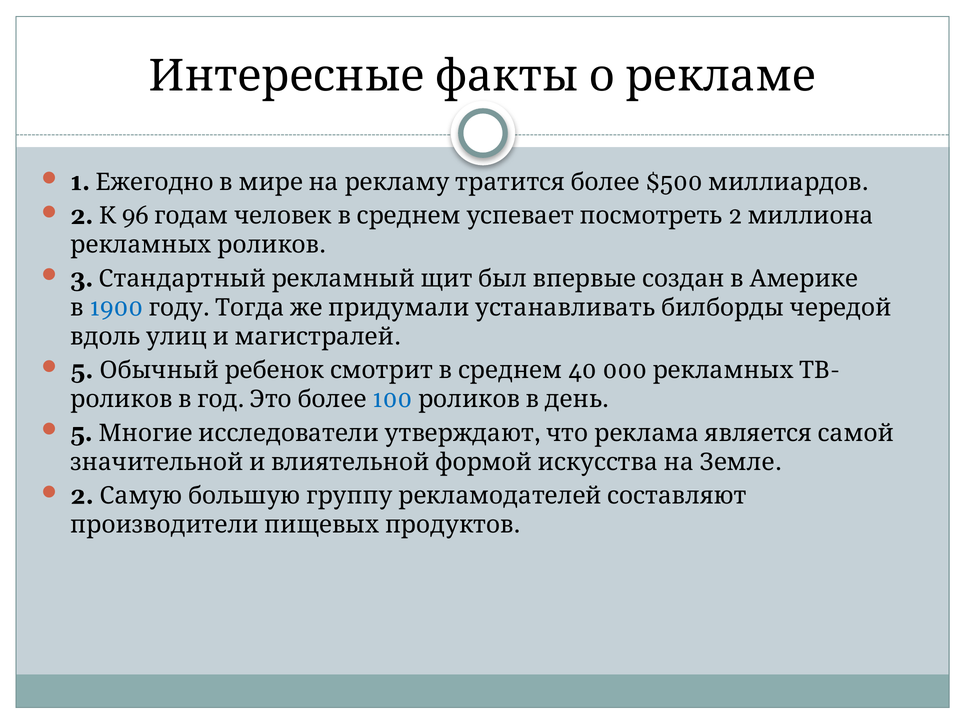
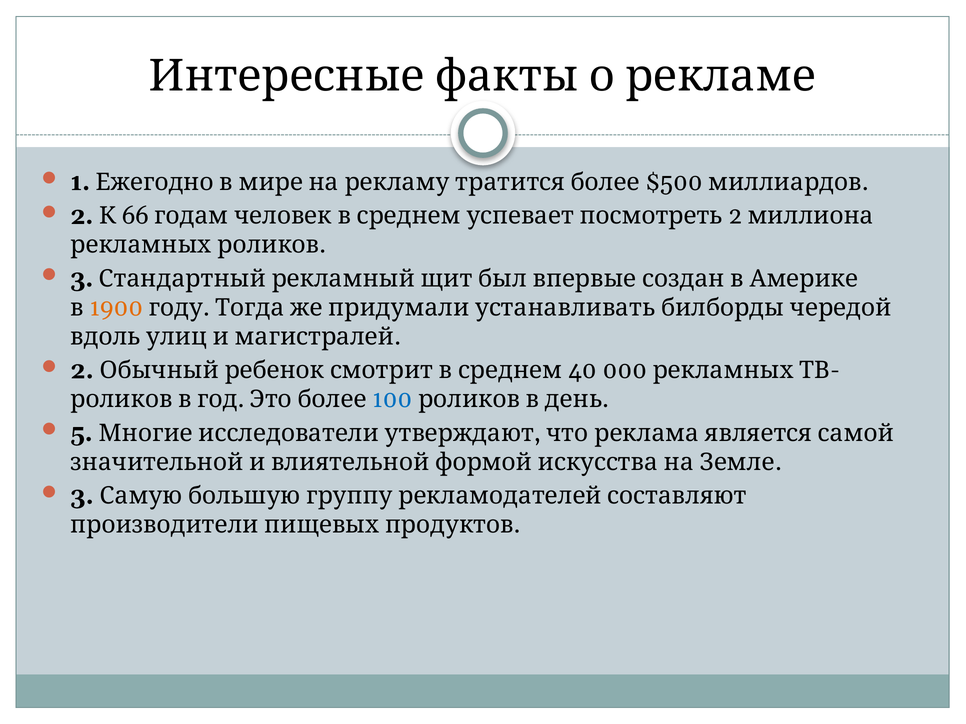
96: 96 -> 66
1900 colour: blue -> orange
5 at (82, 371): 5 -> 2
2 at (82, 496): 2 -> 3
